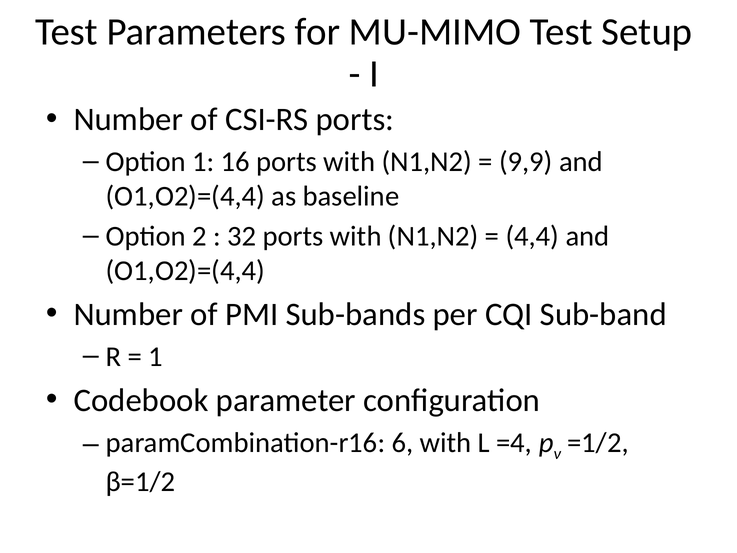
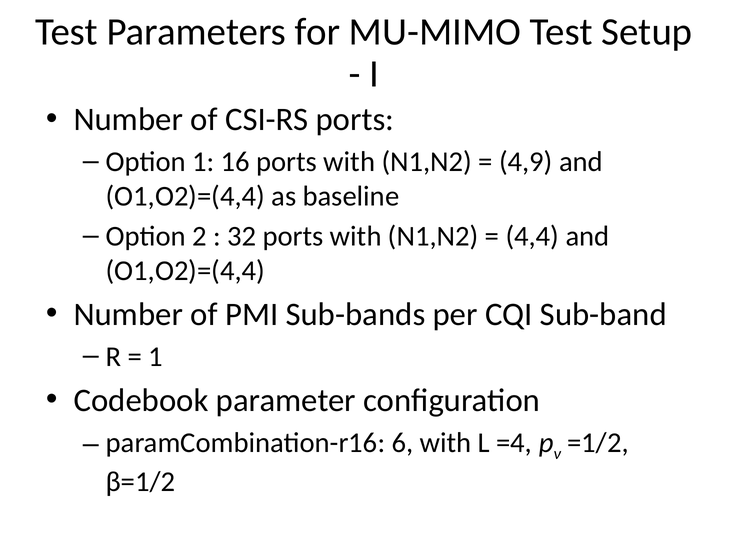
9,9: 9,9 -> 4,9
